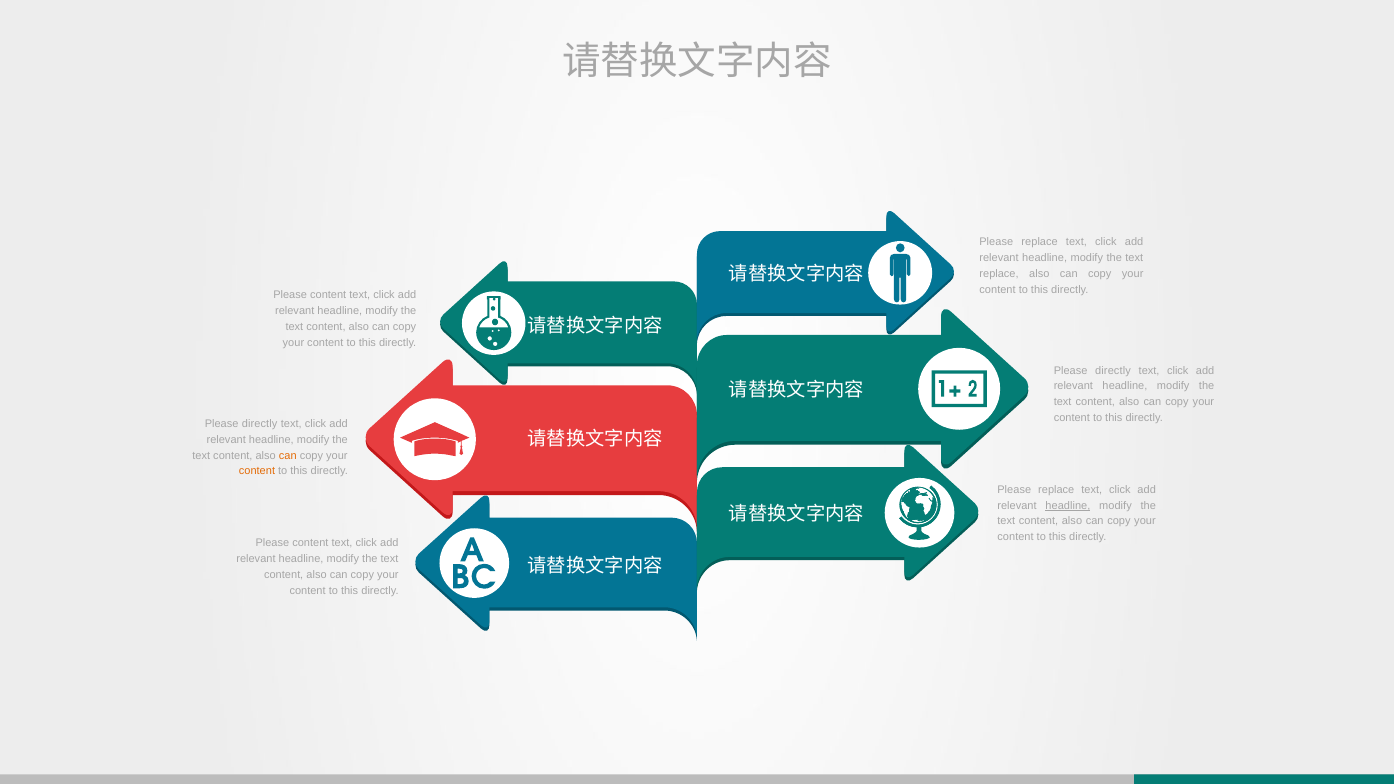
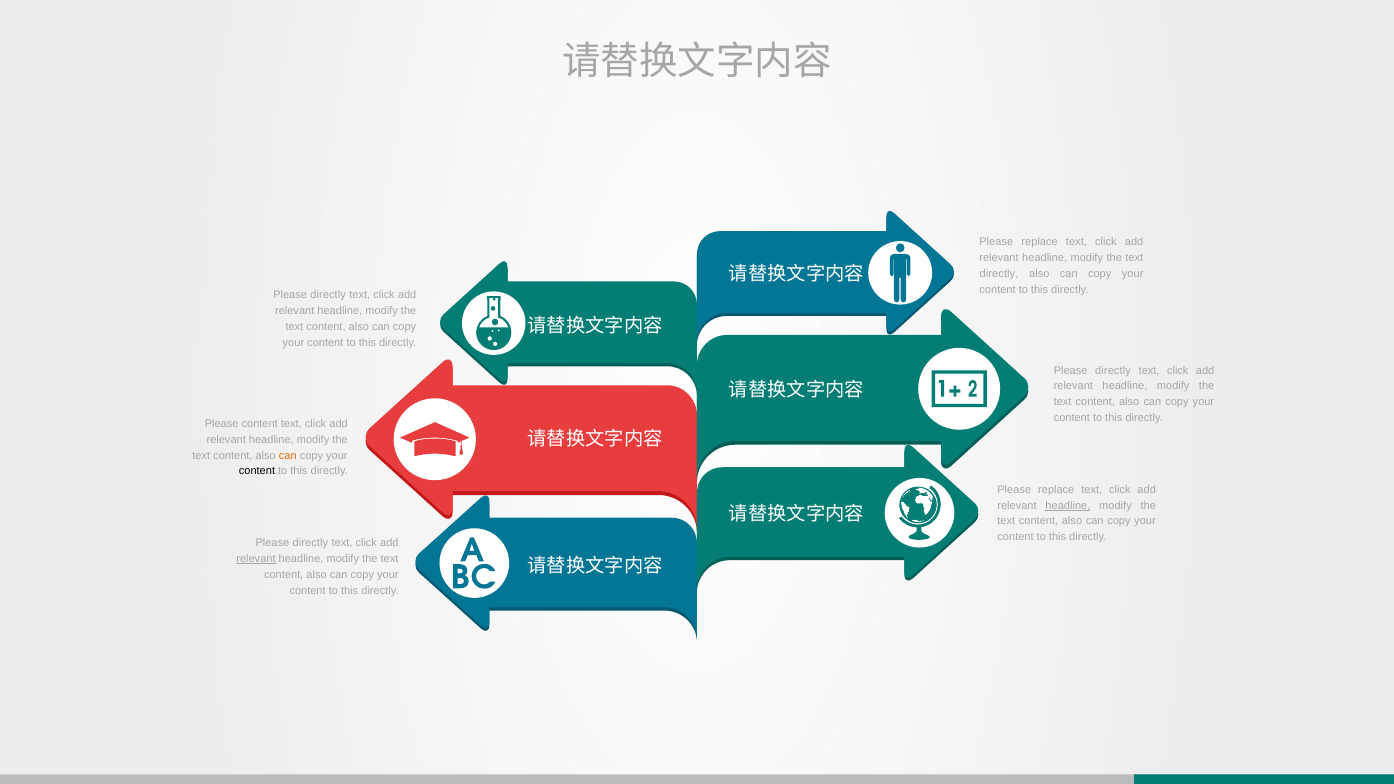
replace at (999, 274): replace -> directly
content at (328, 295): content -> directly
directly at (260, 424): directly -> content
content at (257, 471) colour: orange -> black
content at (310, 543): content -> directly
relevant at (256, 559) underline: none -> present
